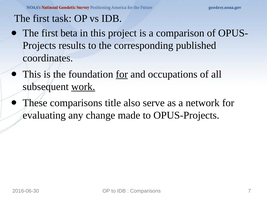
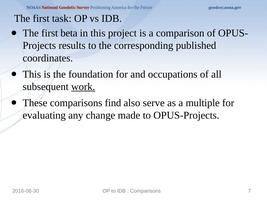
for at (122, 74) underline: present -> none
title: title -> find
network: network -> multiple
